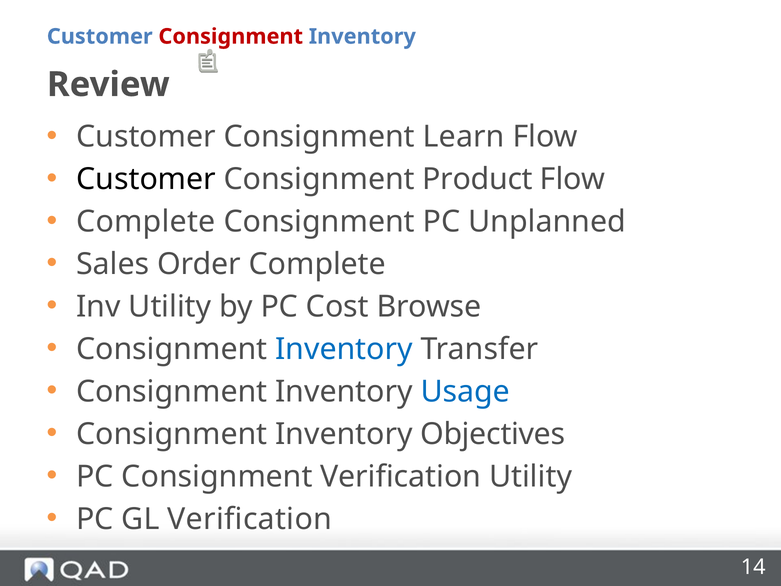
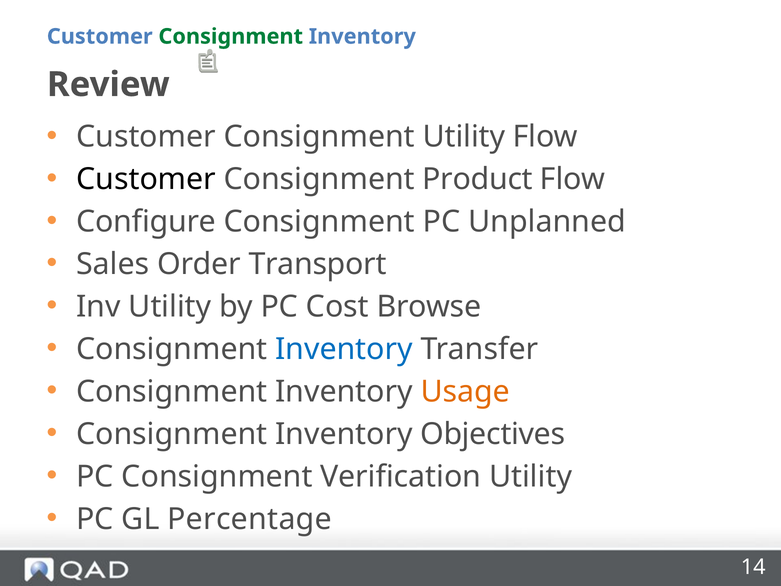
Consignment at (231, 36) colour: red -> green
Consignment Learn: Learn -> Utility
Complete at (146, 222): Complete -> Configure
Order Complete: Complete -> Transport
Usage colour: blue -> orange
GL Verification: Verification -> Percentage
